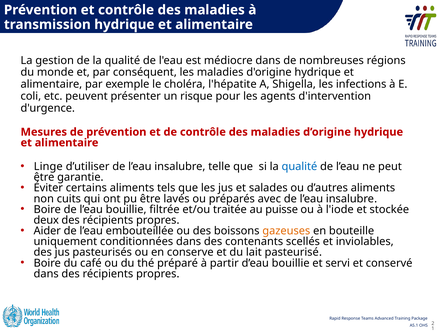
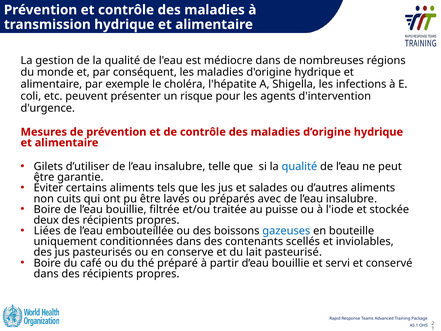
Linge: Linge -> Gilets
Aider: Aider -> Liées
gazeuses colour: orange -> blue
